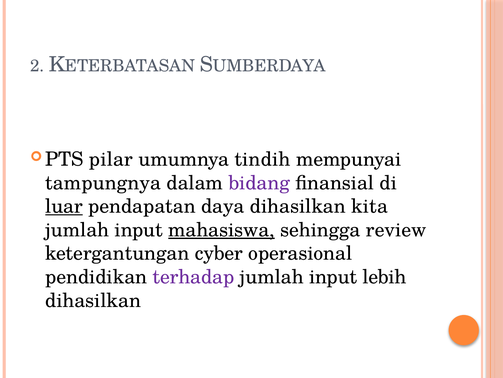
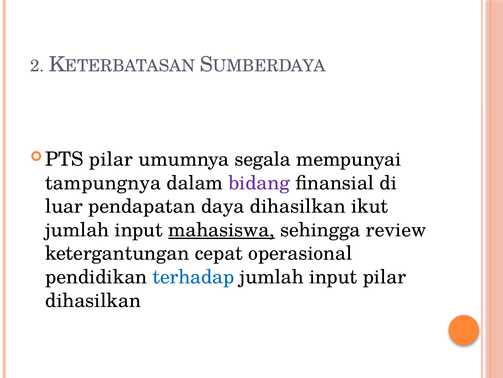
tindih: tindih -> segala
luar underline: present -> none
kita: kita -> ikut
cyber: cyber -> cepat
terhadap colour: purple -> blue
input lebih: lebih -> pilar
